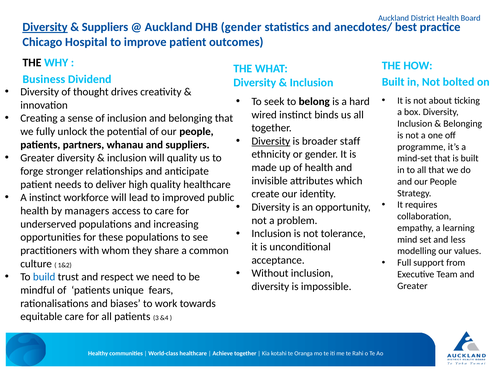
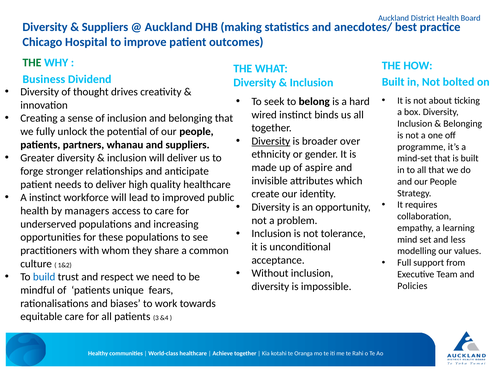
Diversity at (45, 27) underline: present -> none
DHB gender: gender -> making
THE at (32, 63) colour: black -> green
staff: staff -> over
will quality: quality -> deliver
of health: health -> aspire
Greater at (412, 286): Greater -> Policies
